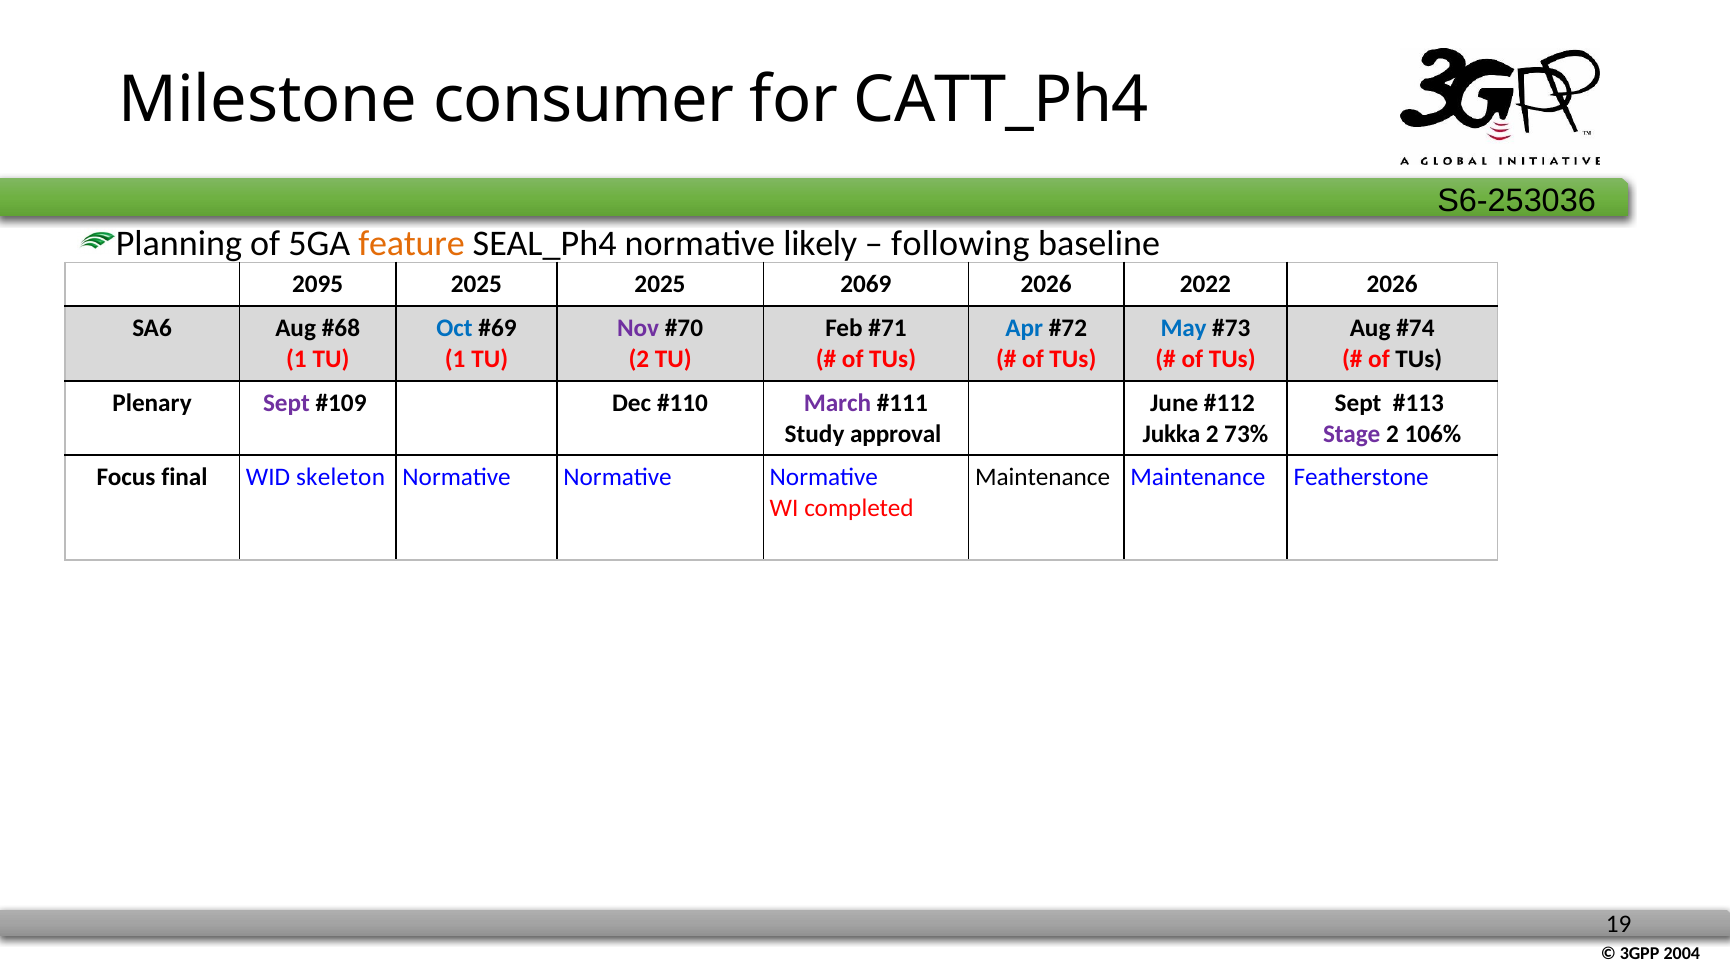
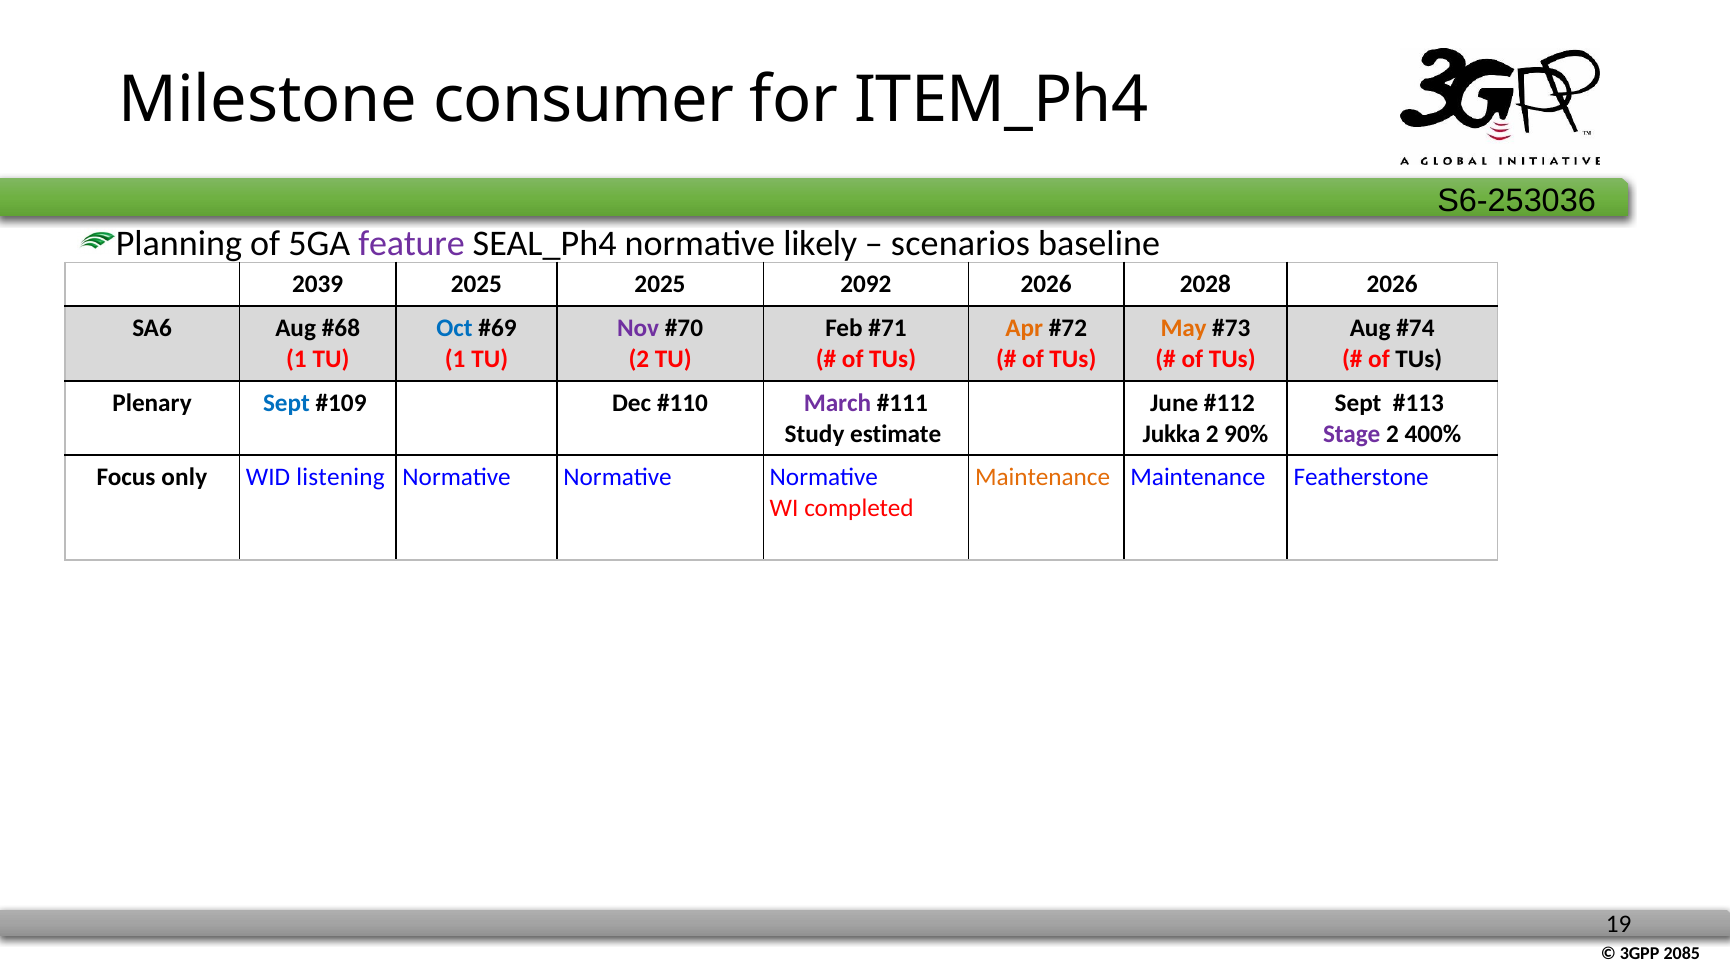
CATT_Ph4: CATT_Ph4 -> ITEM_Ph4
feature colour: orange -> purple
following: following -> scenarios
2095: 2095 -> 2039
2069: 2069 -> 2092
2022: 2022 -> 2028
Apr colour: blue -> orange
May colour: blue -> orange
Sept at (286, 403) colour: purple -> blue
approval: approval -> estimate
73%: 73% -> 90%
106%: 106% -> 400%
final: final -> only
skeleton: skeleton -> listening
Maintenance at (1043, 477) colour: black -> orange
2004: 2004 -> 2085
